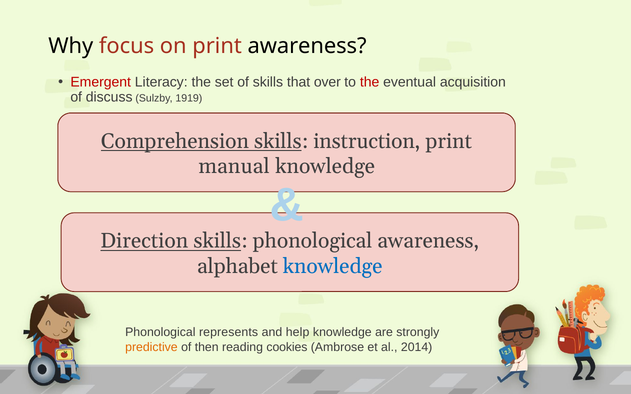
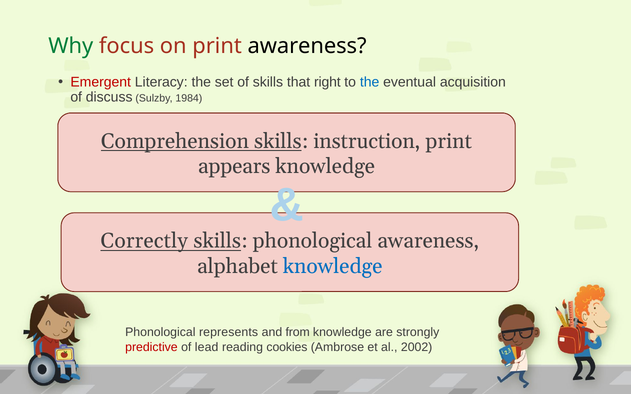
Why colour: black -> green
over: over -> right
the at (370, 82) colour: red -> blue
1919: 1919 -> 1984
manual: manual -> appears
Direction: Direction -> Correctly
help: help -> from
predictive colour: orange -> red
then: then -> lead
2014: 2014 -> 2002
